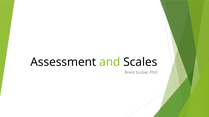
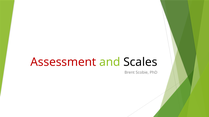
Assessment colour: black -> red
